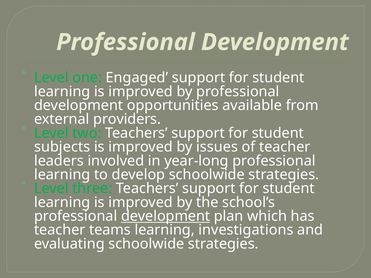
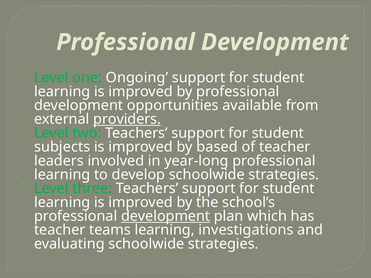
Engaged: Engaged -> Ongoing
providers underline: none -> present
issues: issues -> based
